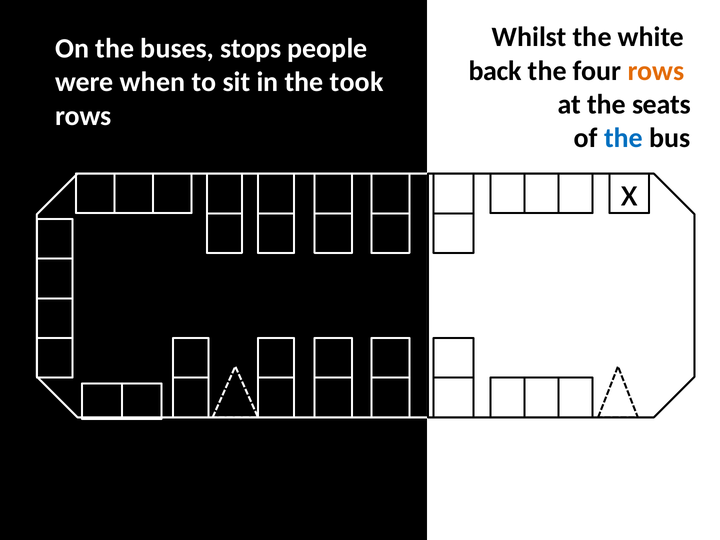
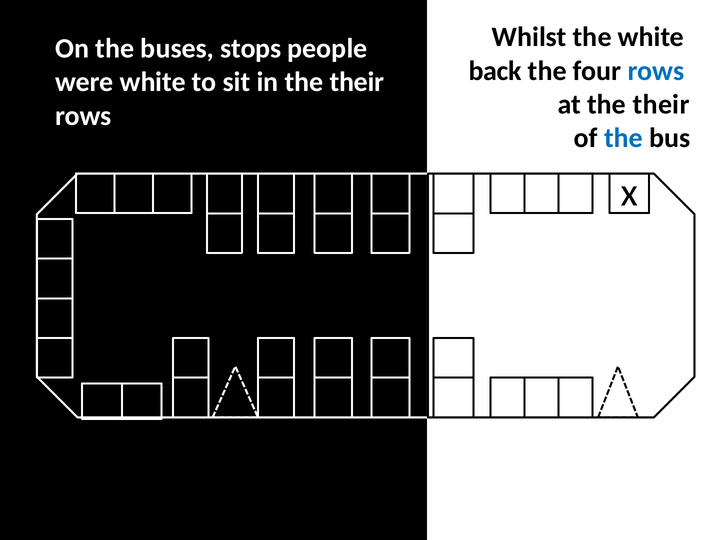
rows at (656, 71) colour: orange -> blue
were when: when -> white
in the took: took -> their
at the seats: seats -> their
